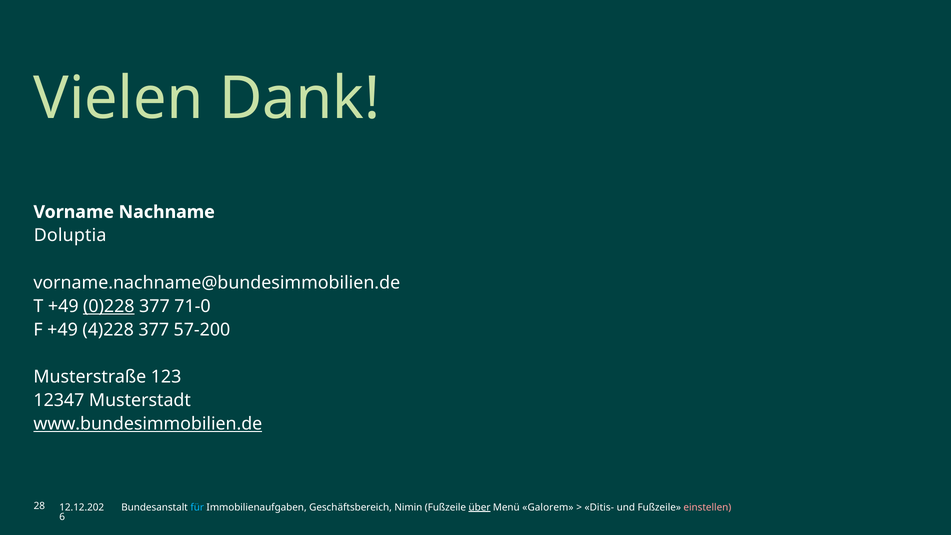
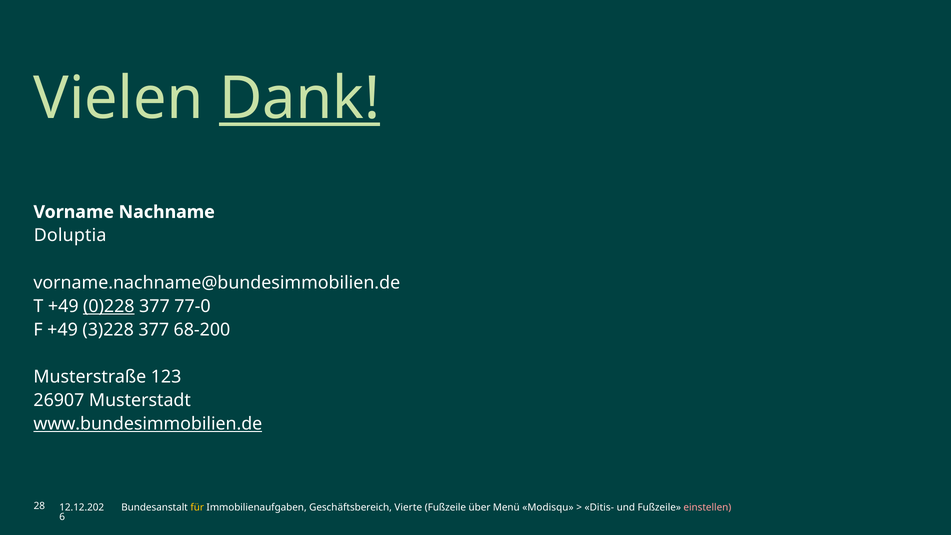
Dank underline: none -> present
71-0: 71-0 -> 77-0
4)228: 4)228 -> 3)228
57-200: 57-200 -> 68-200
12347: 12347 -> 26907
für colour: light blue -> yellow
Nimin: Nimin -> Vierte
über underline: present -> none
Galorem: Galorem -> Modisqu
